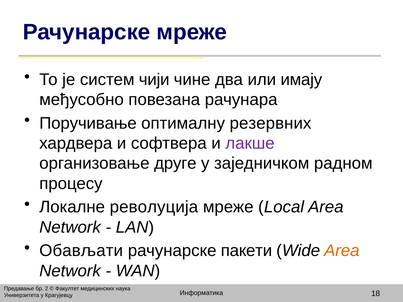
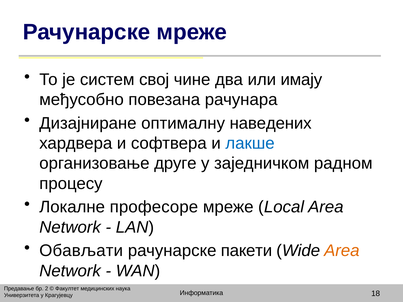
чији: чији -> свој
Поручивање: Поручивање -> Дизајниране
резервних: резервних -> наведених
лакше colour: purple -> blue
револуција: револуција -> професоре
